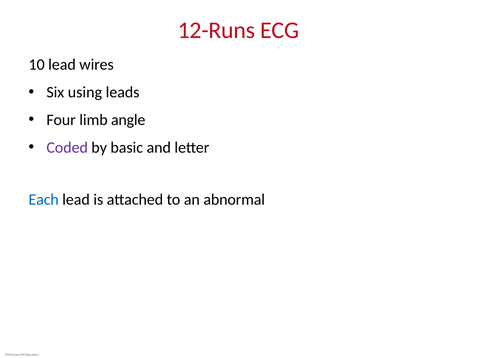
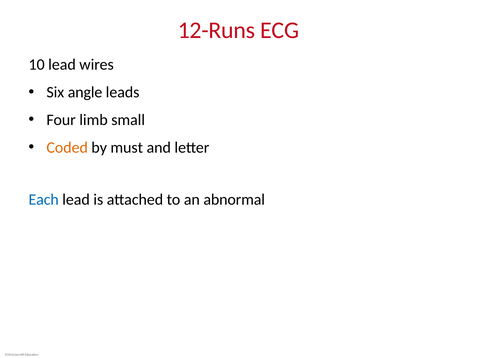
using: using -> angle
angle: angle -> small
Coded colour: purple -> orange
basic: basic -> must
